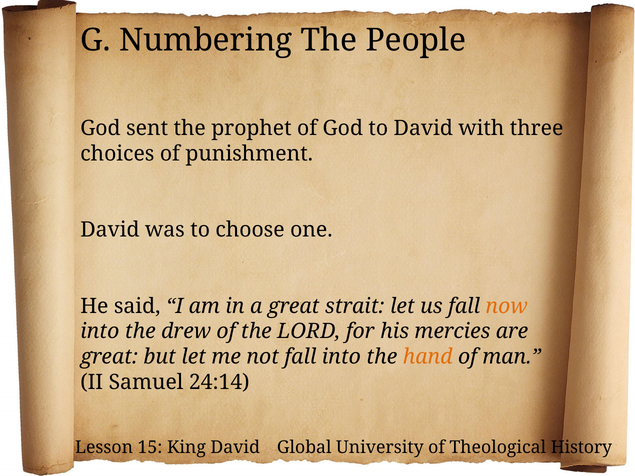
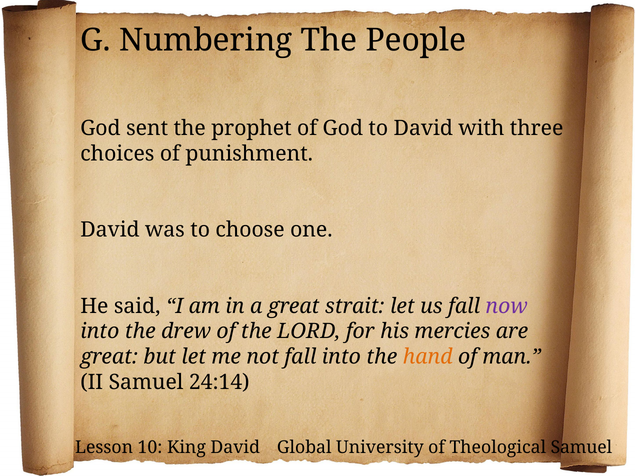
now colour: orange -> purple
15: 15 -> 10
Theological History: History -> Samuel
